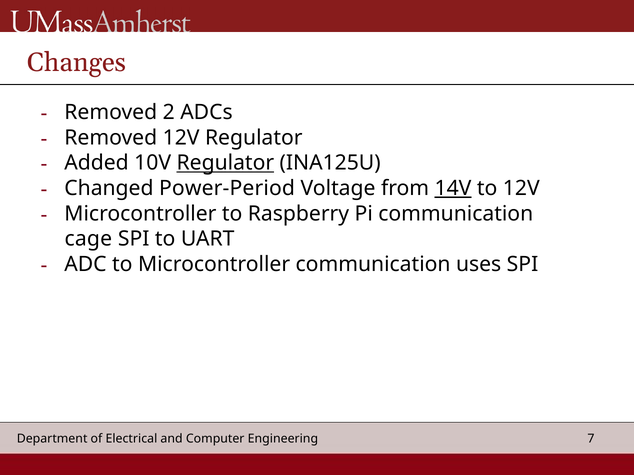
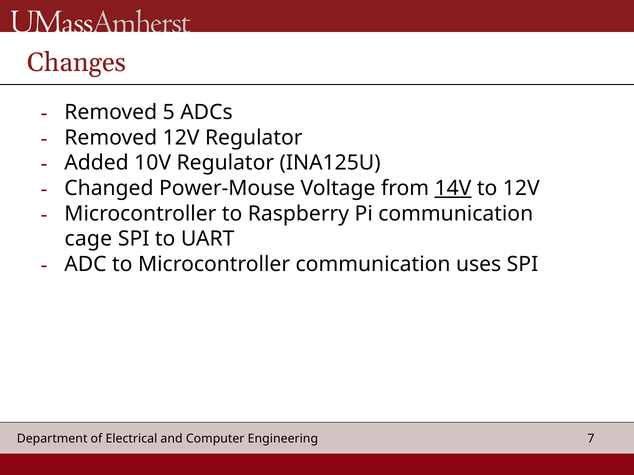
2: 2 -> 5
Regulator at (225, 163) underline: present -> none
Power-Period: Power-Period -> Power-Mouse
